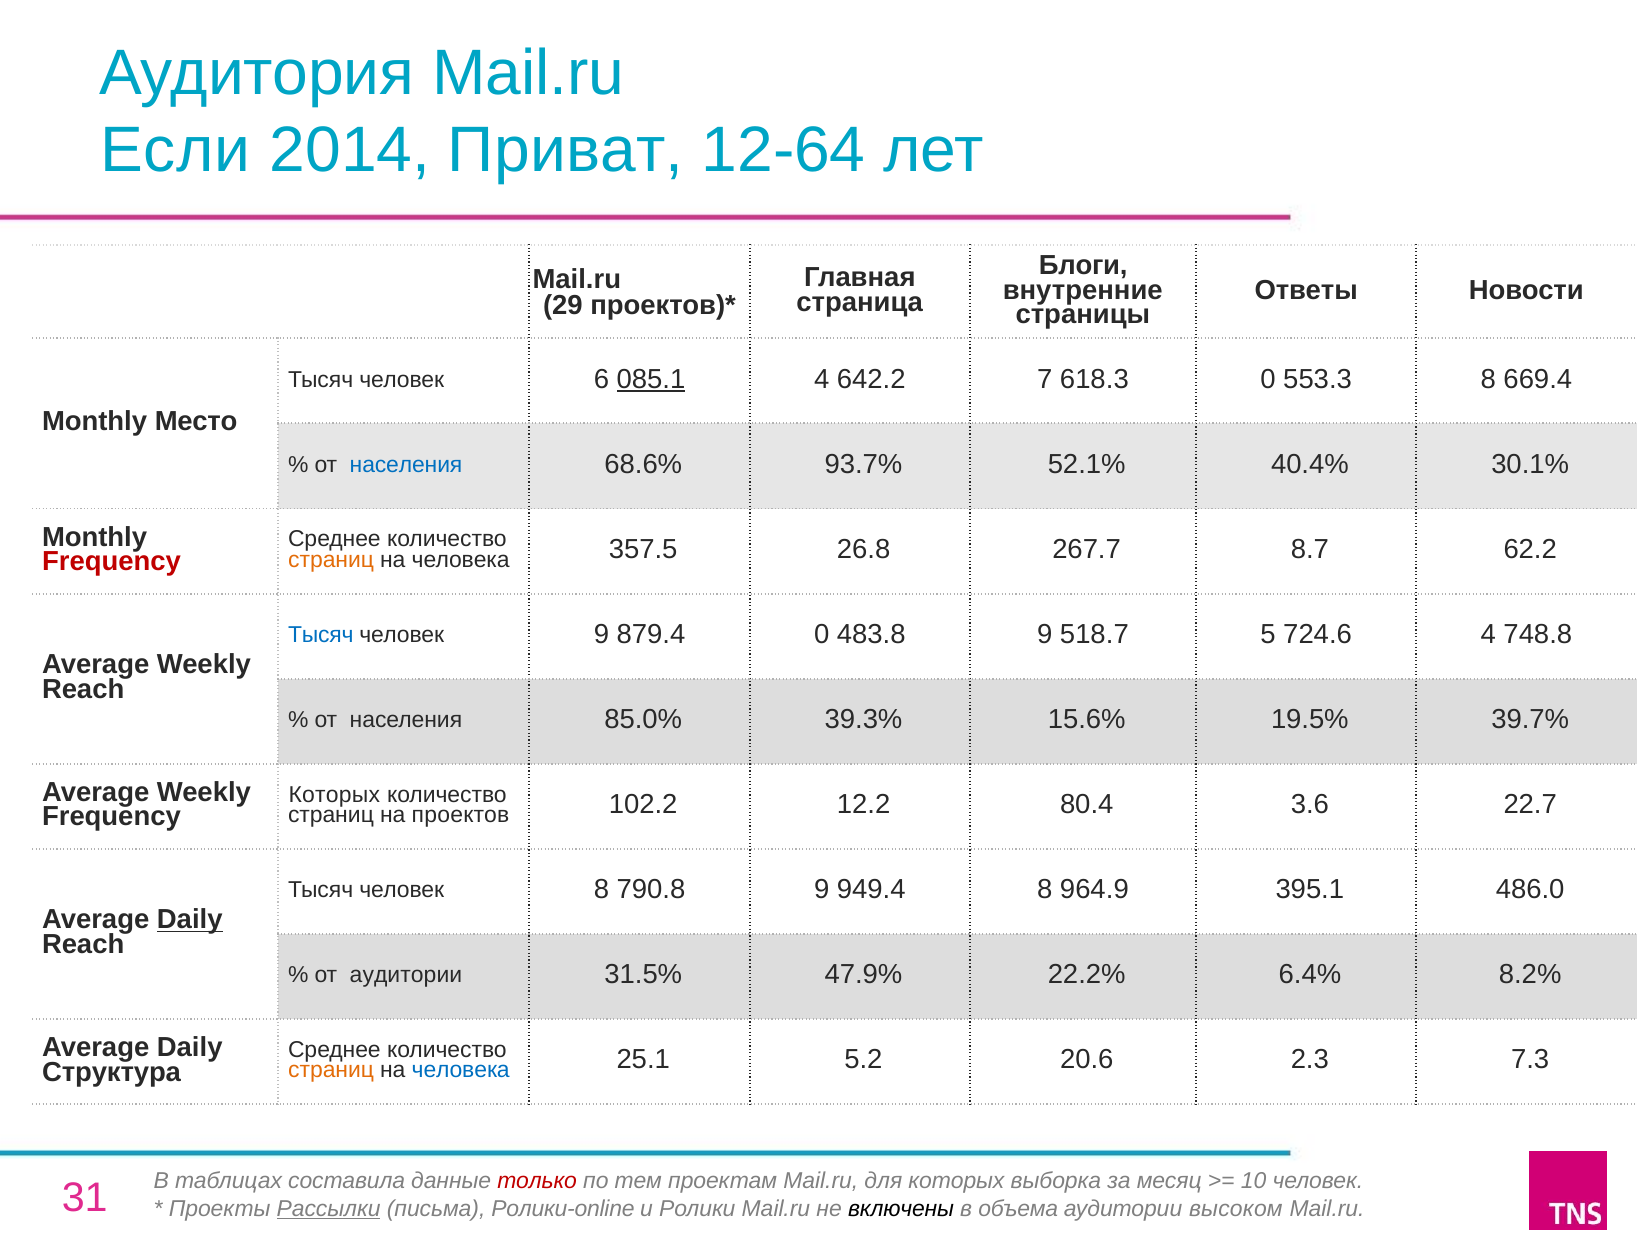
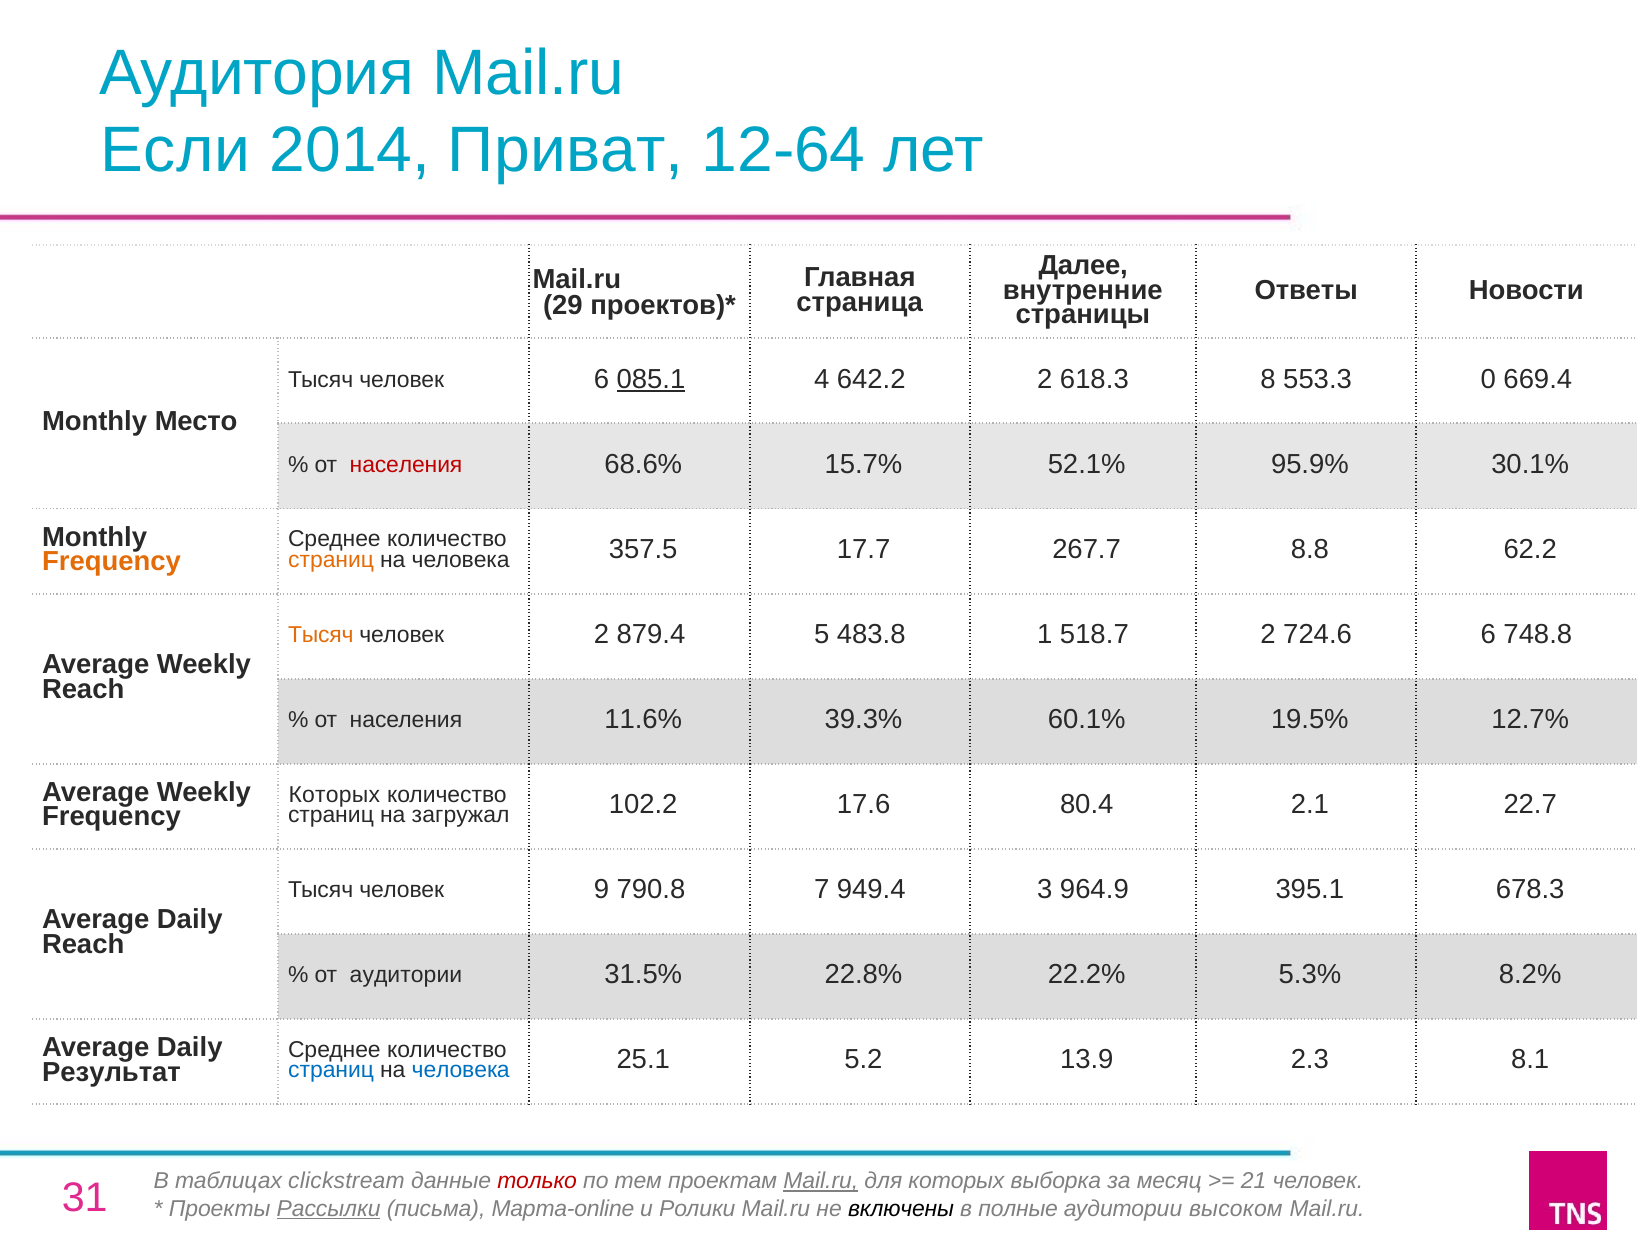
Блоги: Блоги -> Далее
642.2 7: 7 -> 2
618.3 0: 0 -> 8
553.3 8: 8 -> 0
населения at (406, 464) colour: blue -> red
93.7%: 93.7% -> 15.7%
40.4%: 40.4% -> 95.9%
Frequency at (111, 561) colour: red -> orange
26.8: 26.8 -> 17.7
8.7: 8.7 -> 8.8
Тысяч at (321, 634) colour: blue -> orange
человек 9: 9 -> 2
879.4 0: 0 -> 5
483.8 9: 9 -> 1
518.7 5: 5 -> 2
724.6 4: 4 -> 6
85.0%: 85.0% -> 11.6%
15.6%: 15.6% -> 60.1%
39.7%: 39.7% -> 12.7%
проектов: проектов -> загружал
12.2: 12.2 -> 17.6
3.6: 3.6 -> 2.1
человек 8: 8 -> 9
790.8 9: 9 -> 7
949.4 8: 8 -> 3
486.0: 486.0 -> 678.3
Daily at (190, 919) underline: present -> none
47.9%: 47.9% -> 22.8%
6.4%: 6.4% -> 5.3%
Структура: Структура -> Результат
страниц at (331, 1070) colour: orange -> blue
20.6: 20.6 -> 13.9
7.3: 7.3 -> 8.1
составила: составила -> clickstream
Mail.ru at (821, 1181) underline: none -> present
10: 10 -> 21
Ролики-online: Ролики-online -> Марта-online
объема: объема -> полные
